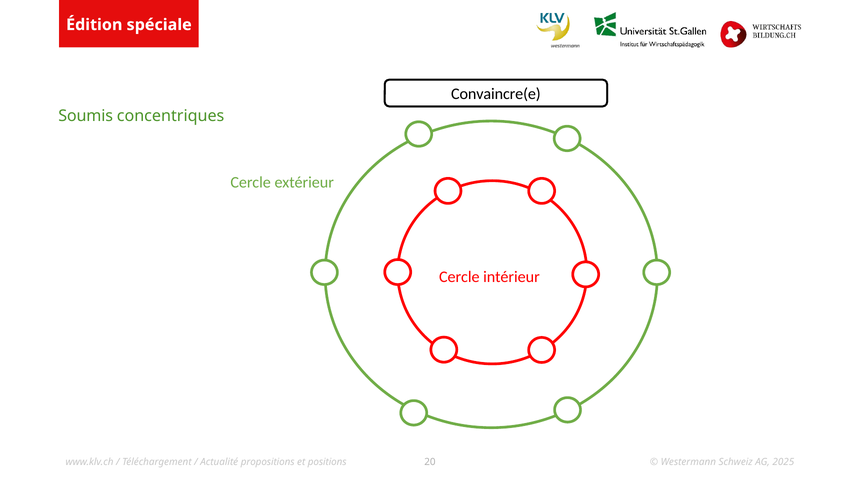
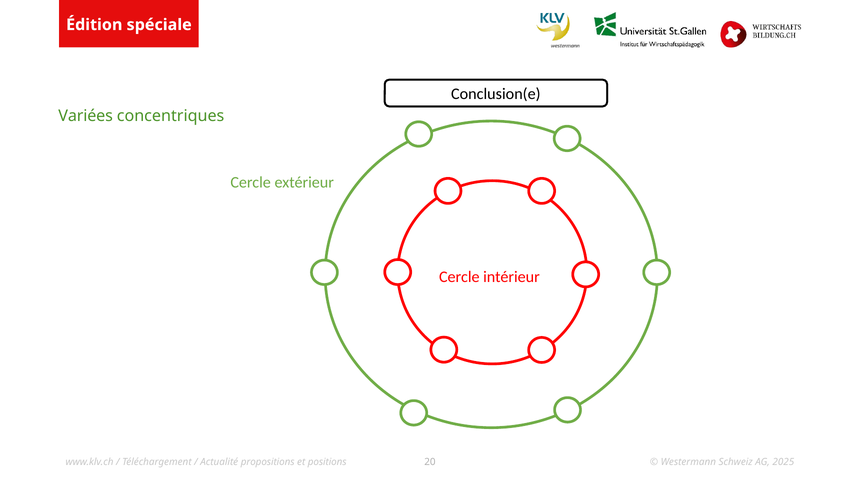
Convaincre(e: Convaincre(e -> Conclusion(e
Soumis: Soumis -> Variées
